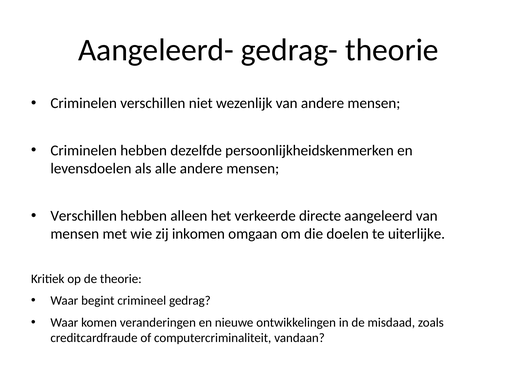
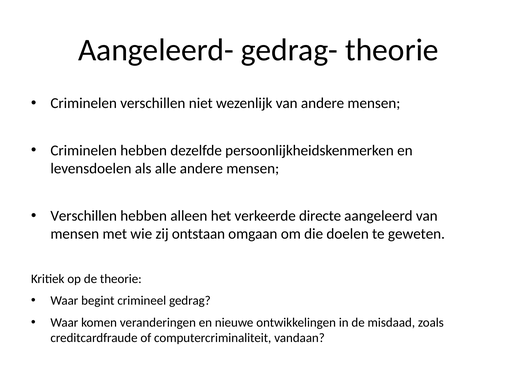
inkomen: inkomen -> ontstaan
uiterlijke: uiterlijke -> geweten
